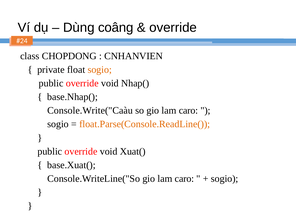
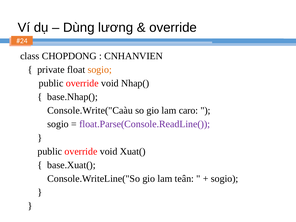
coâng: coâng -> lương
float.Parse(Console.ReadLine( colour: orange -> purple
Console.WriteLine("So gio lam caro: caro -> teân
